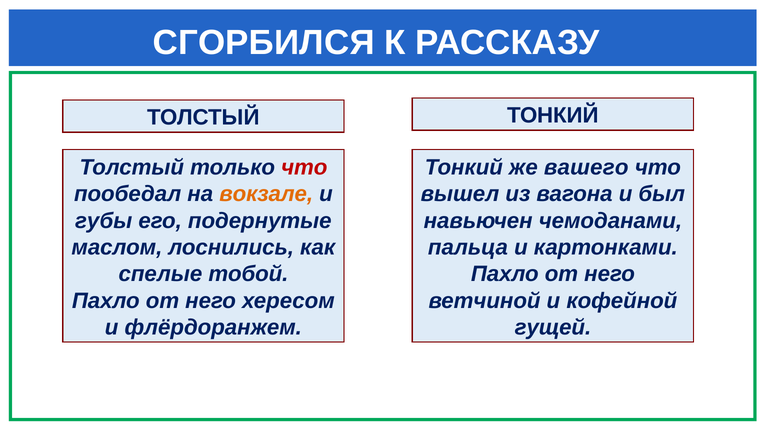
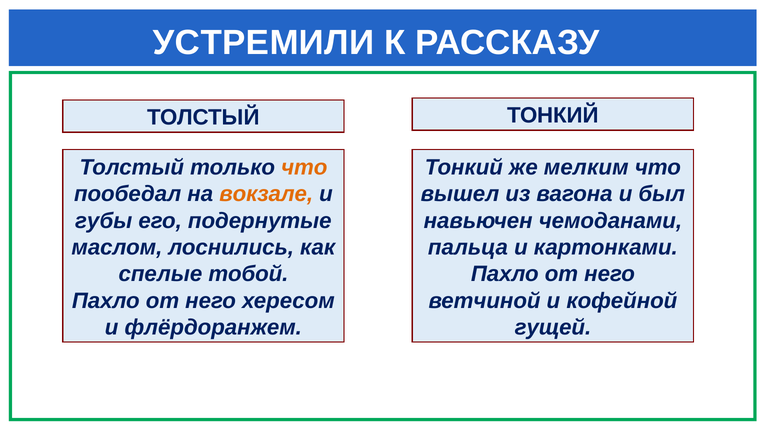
СГОРБИЛСЯ: СГОРБИЛСЯ -> УСТРЕМИЛИ
что at (304, 167) colour: red -> orange
вашего: вашего -> мелким
